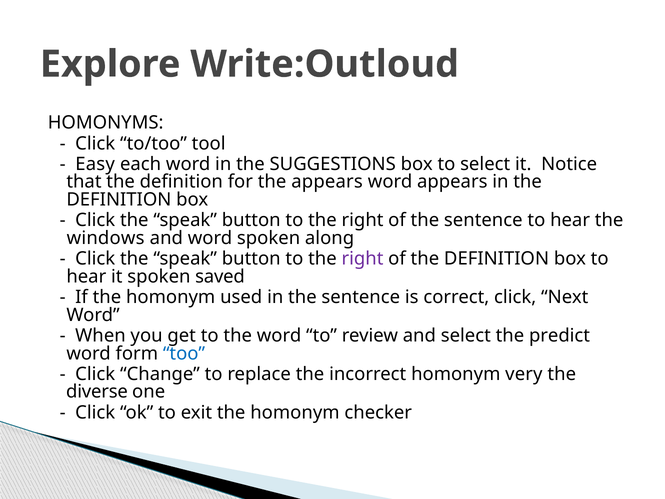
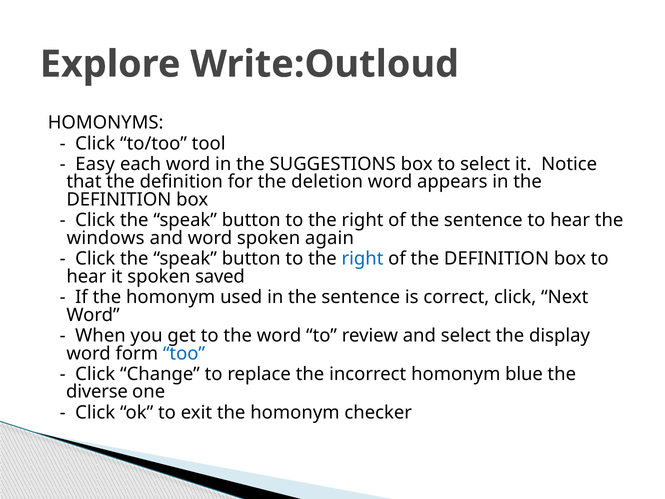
the appears: appears -> deletion
along: along -> again
right at (363, 259) colour: purple -> blue
predict: predict -> display
very: very -> blue
